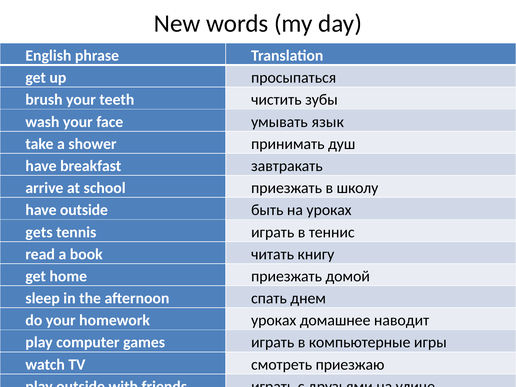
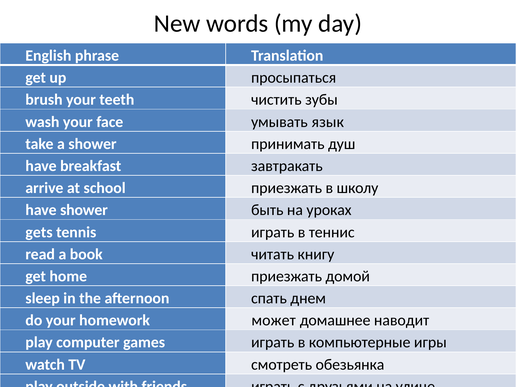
have outside: outside -> shower
homework уроках: уроках -> может
приезжаю: приезжаю -> обезьянка
